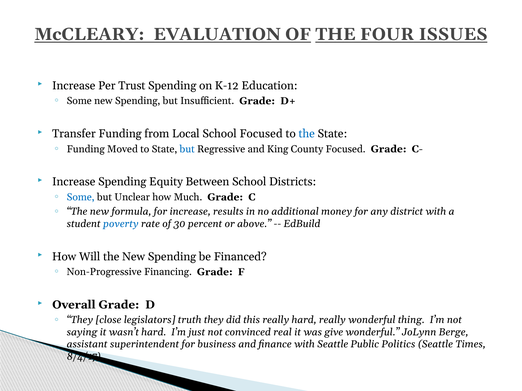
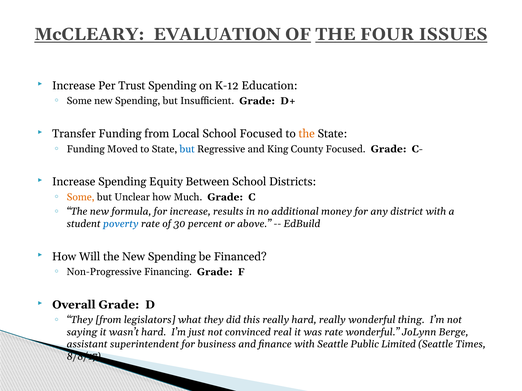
the at (307, 134) colour: blue -> orange
Some at (81, 197) colour: blue -> orange
They close: close -> from
truth: truth -> what
was give: give -> rate
Politics: Politics -> Limited
8/4/17: 8/4/17 -> 8/8/17
